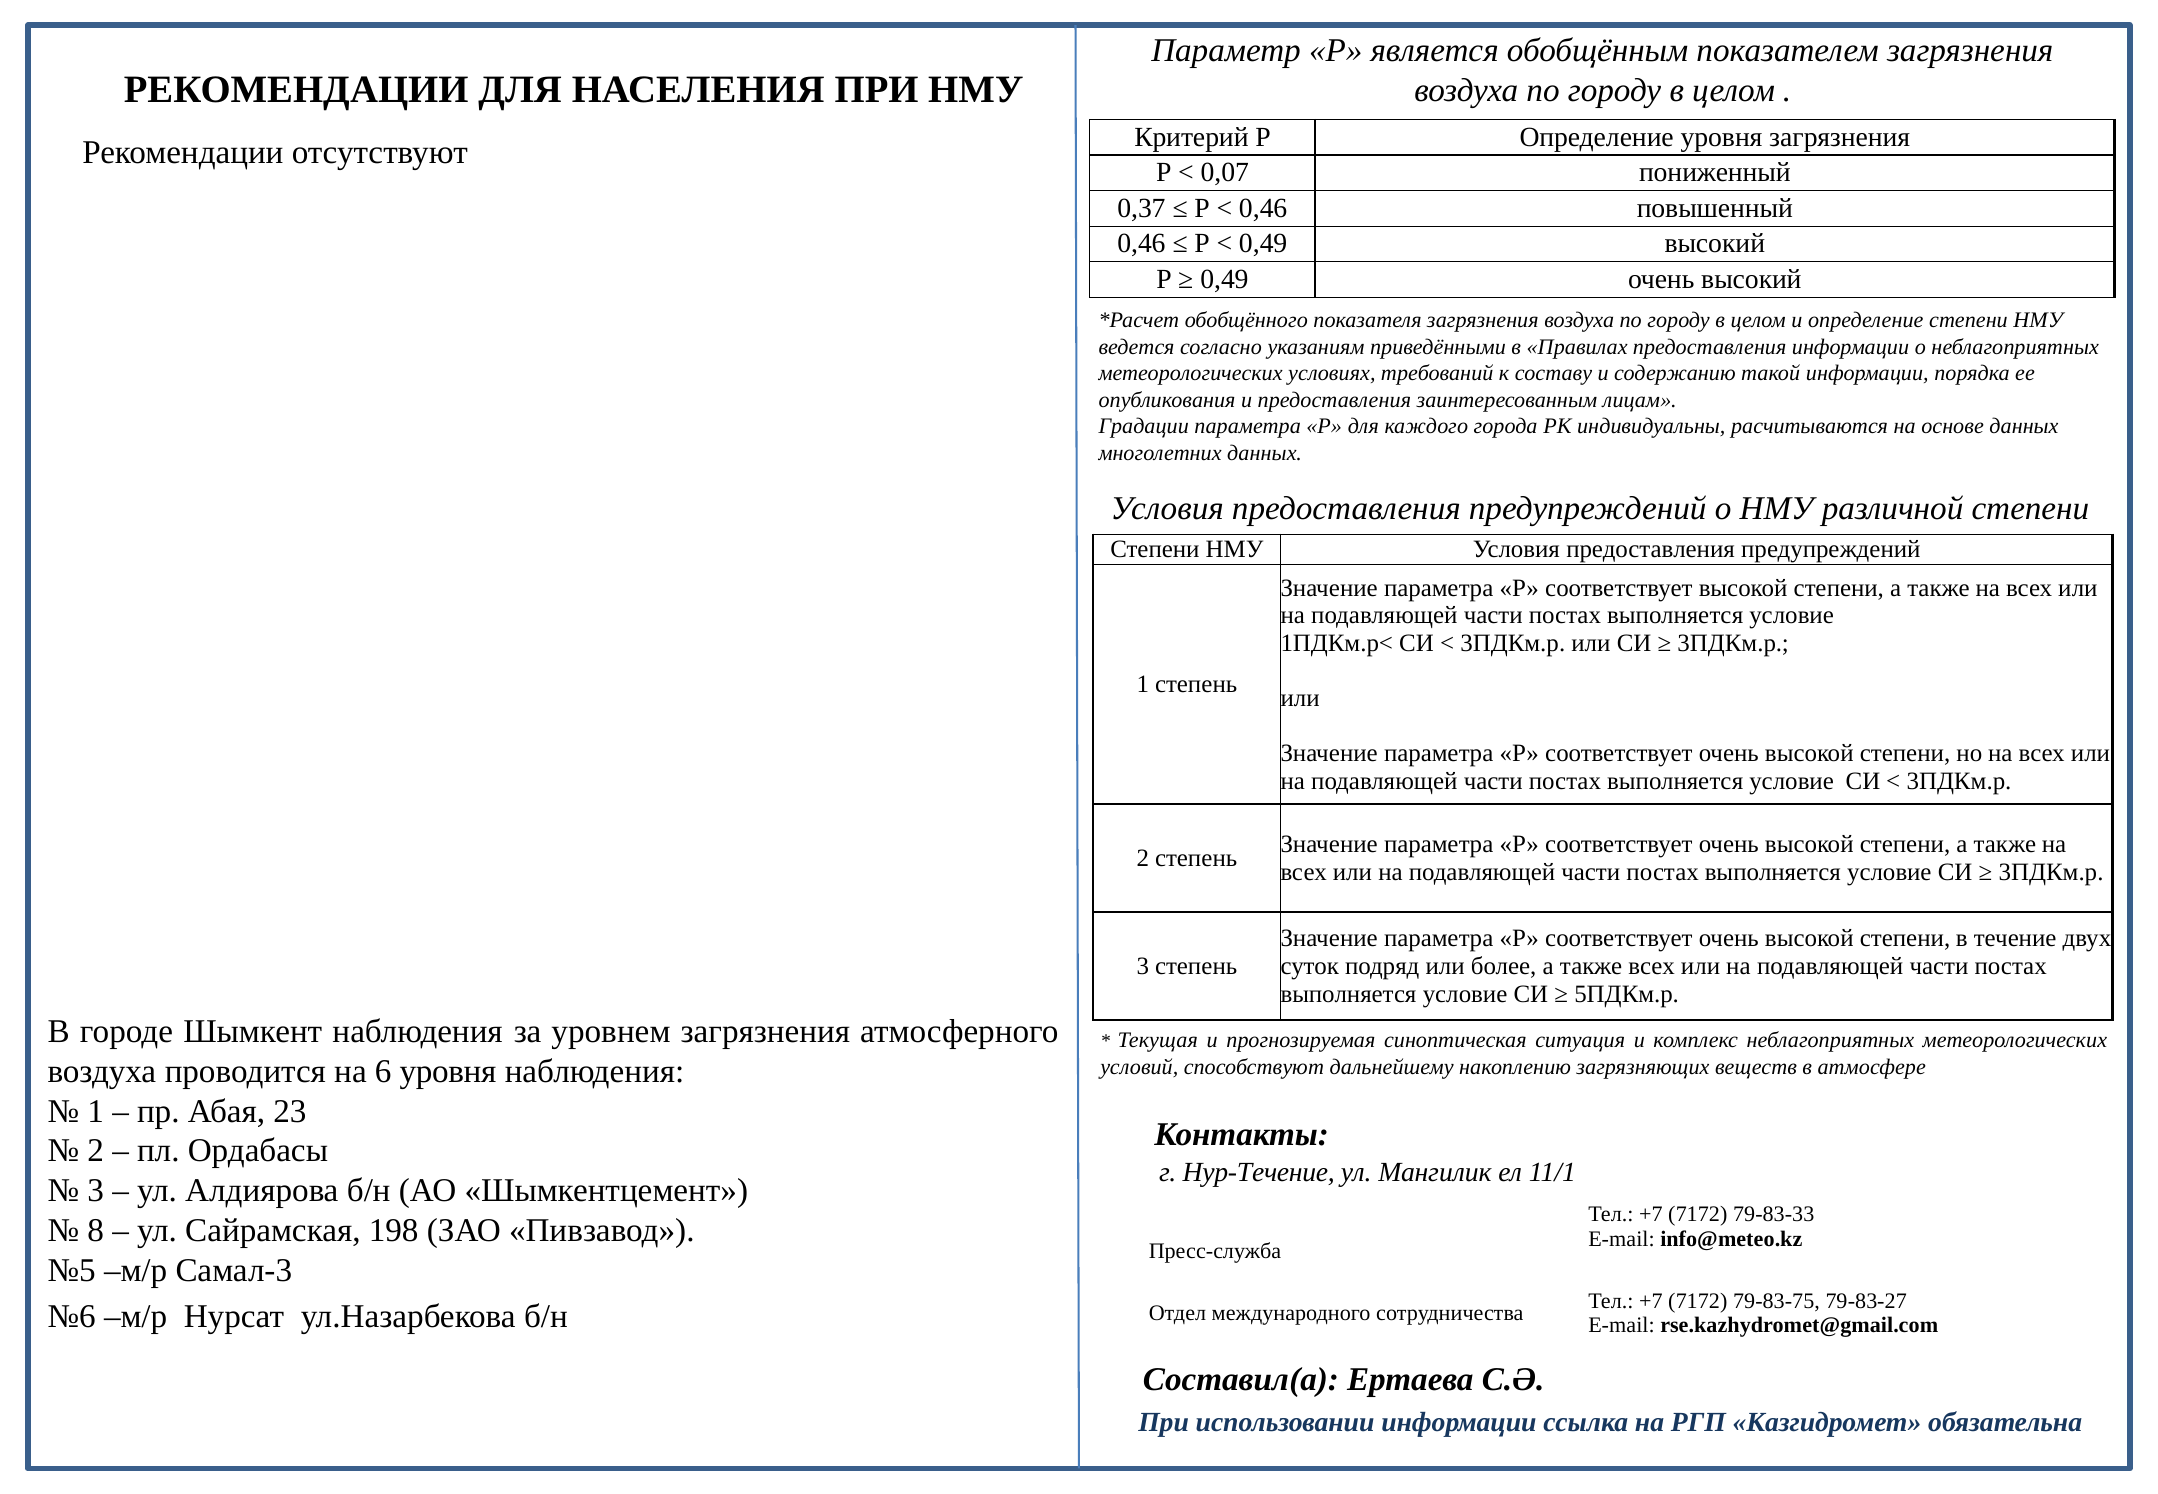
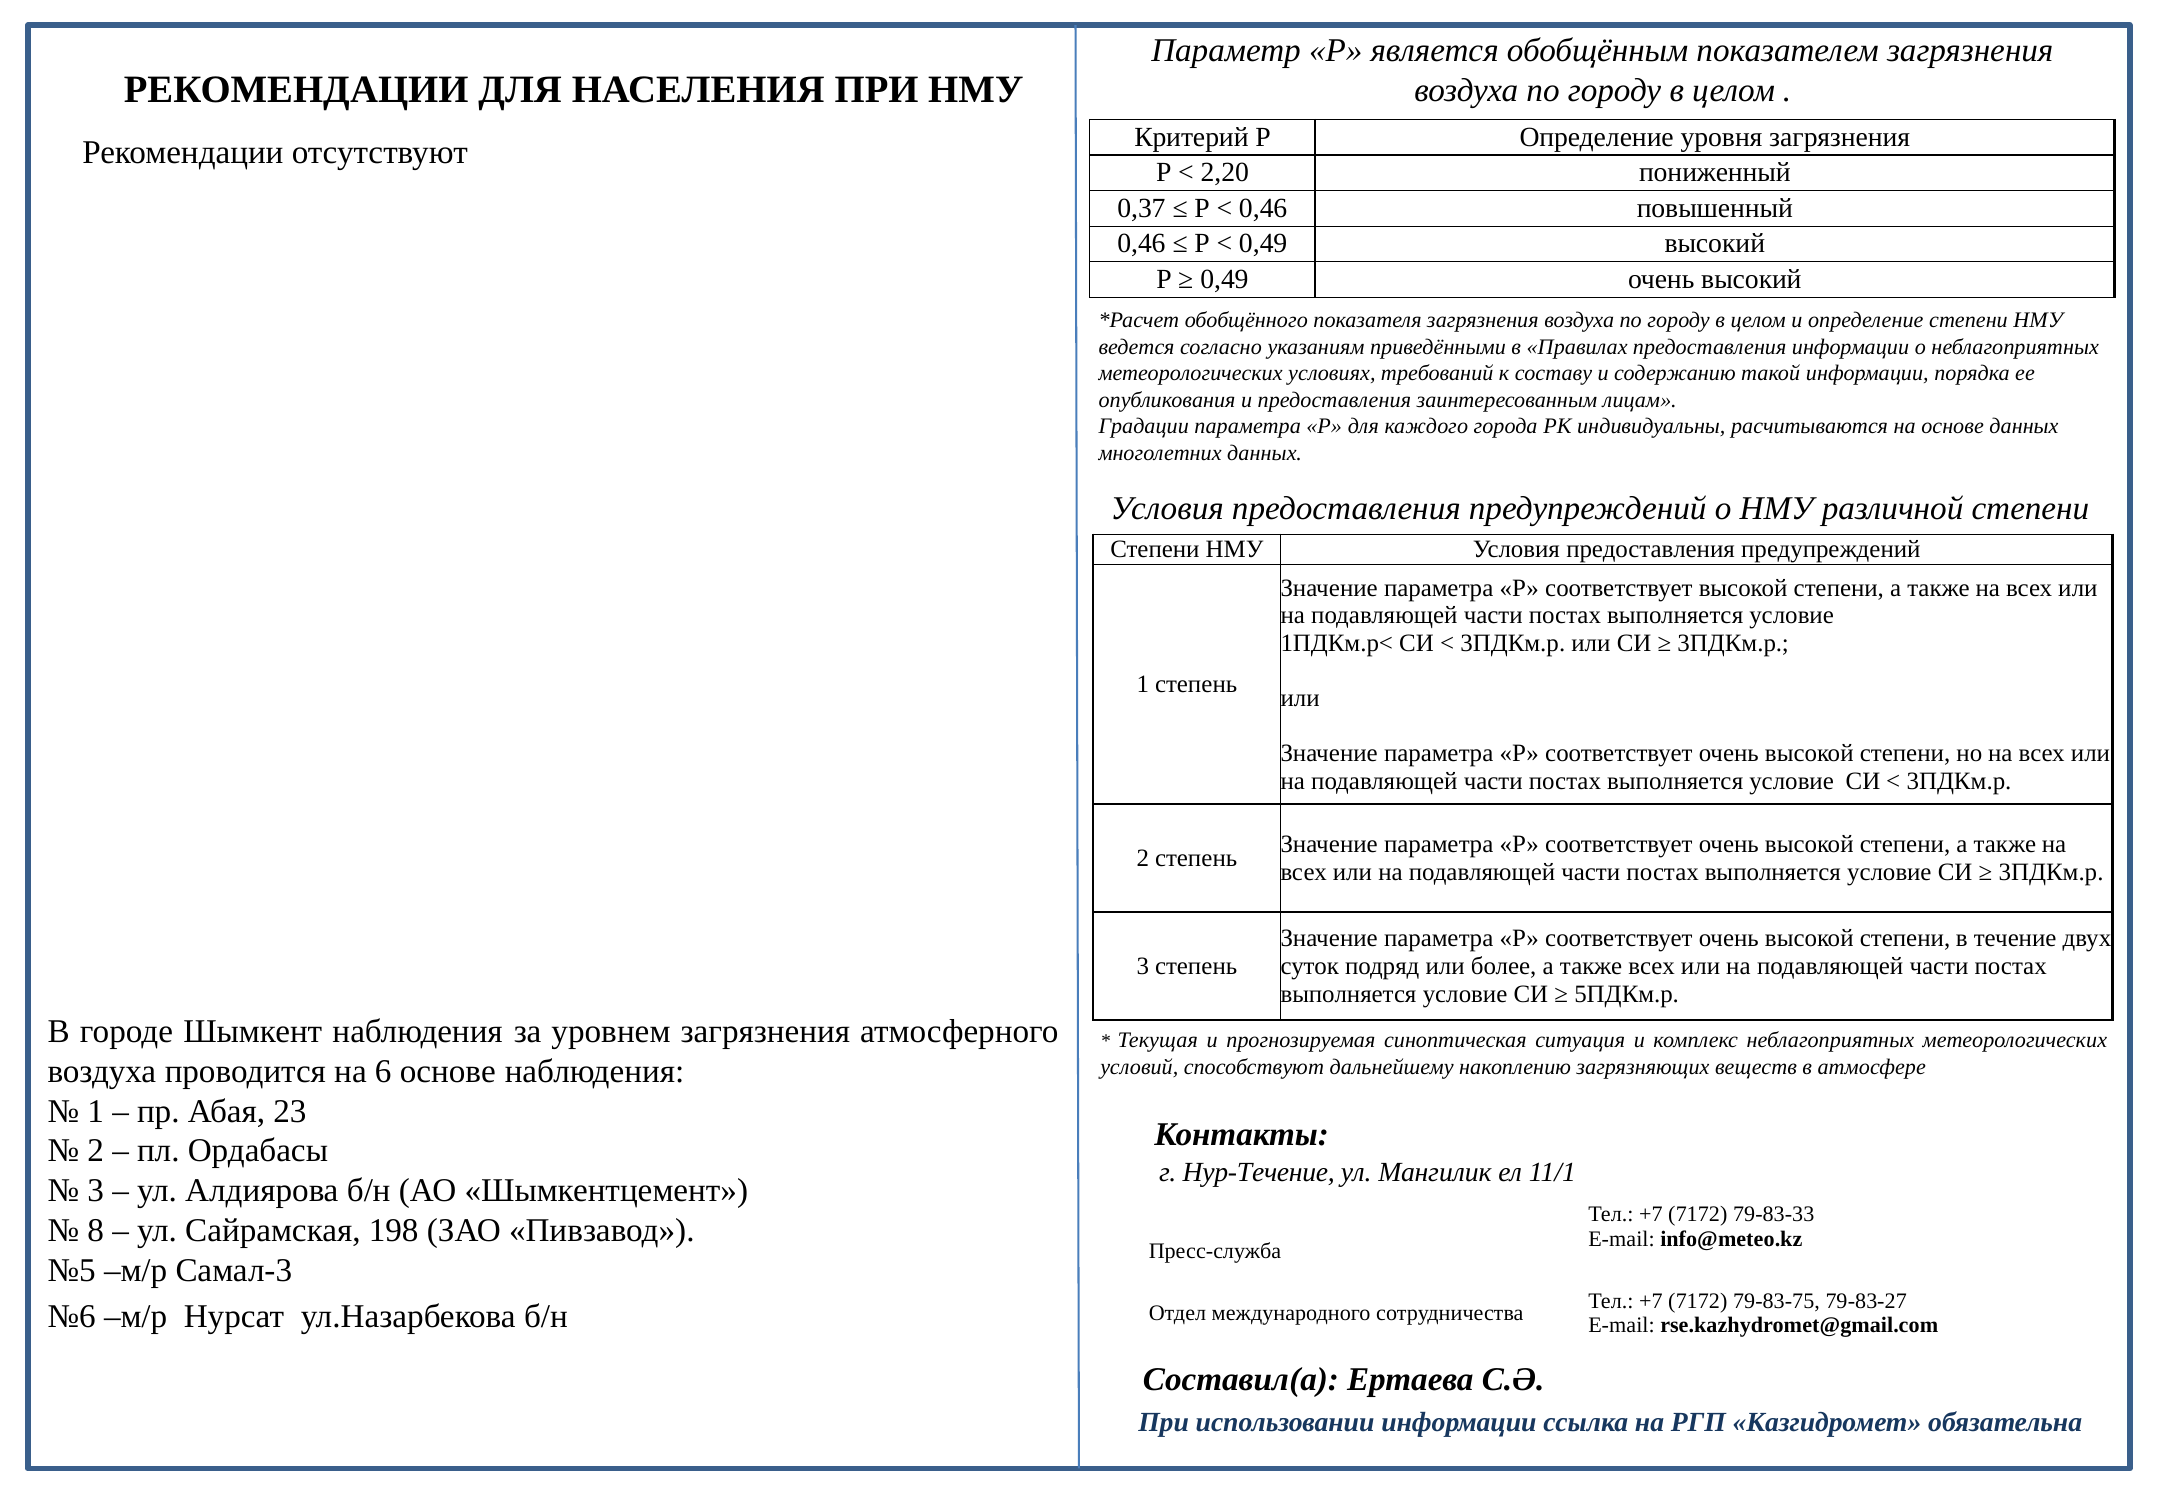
0,07: 0,07 -> 2,20
6 уровня: уровня -> основе
